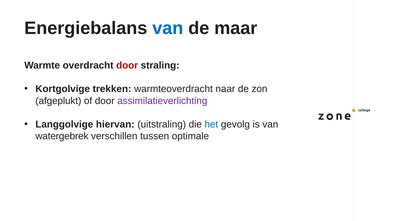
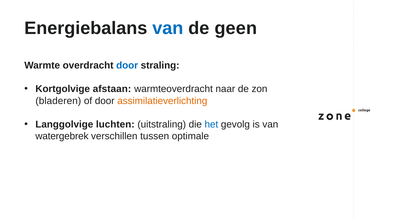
maar: maar -> geen
door at (127, 65) colour: red -> blue
trekken: trekken -> afstaan
afgeplukt: afgeplukt -> bladeren
assimilatieverlichting colour: purple -> orange
hiervan: hiervan -> luchten
